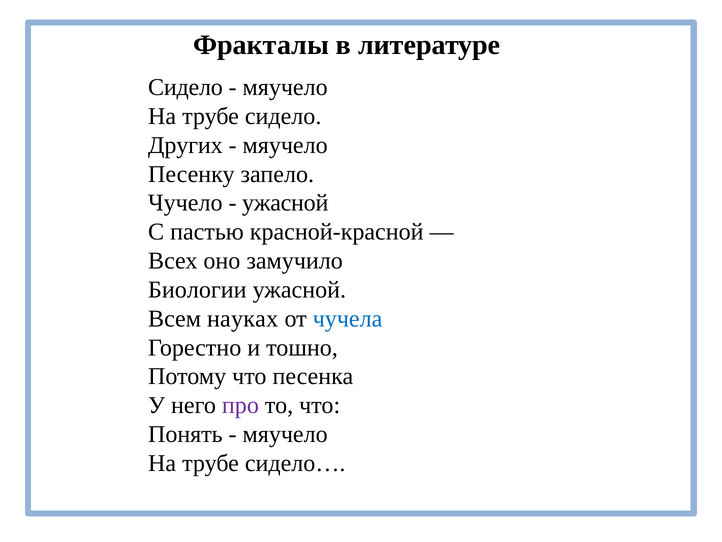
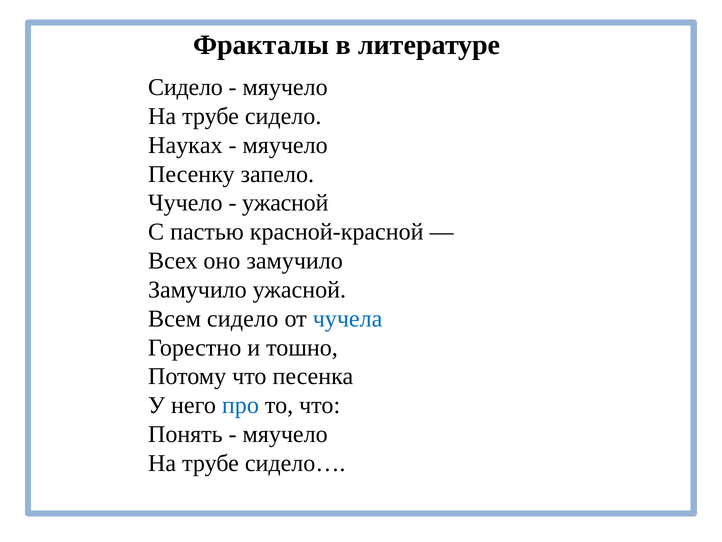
Других: Других -> Науках
Биологии at (197, 289): Биологии -> Замучило
Всем науках: науках -> сидело
про colour: purple -> blue
